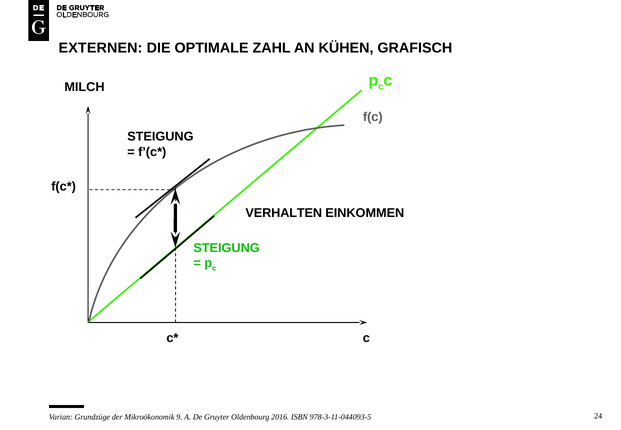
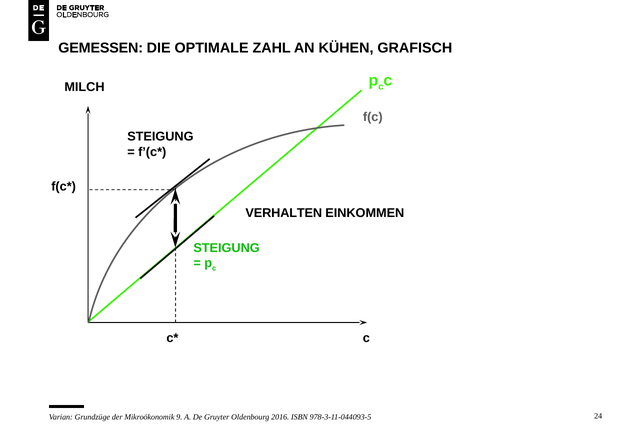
EXTERNEN: EXTERNEN -> GEMESSEN
